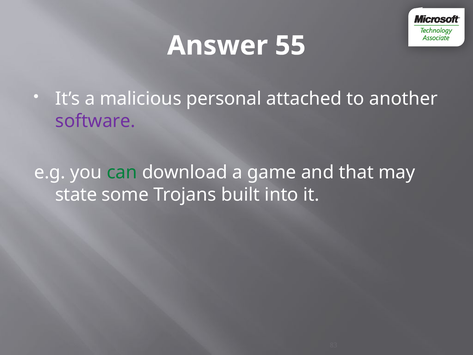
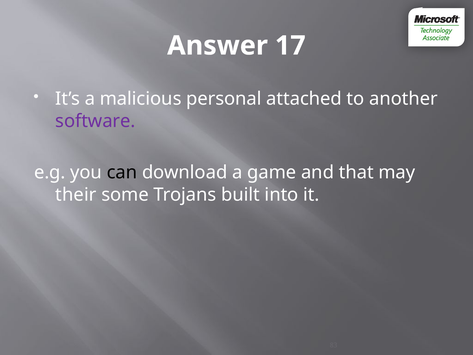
55: 55 -> 17
can colour: green -> black
state: state -> their
